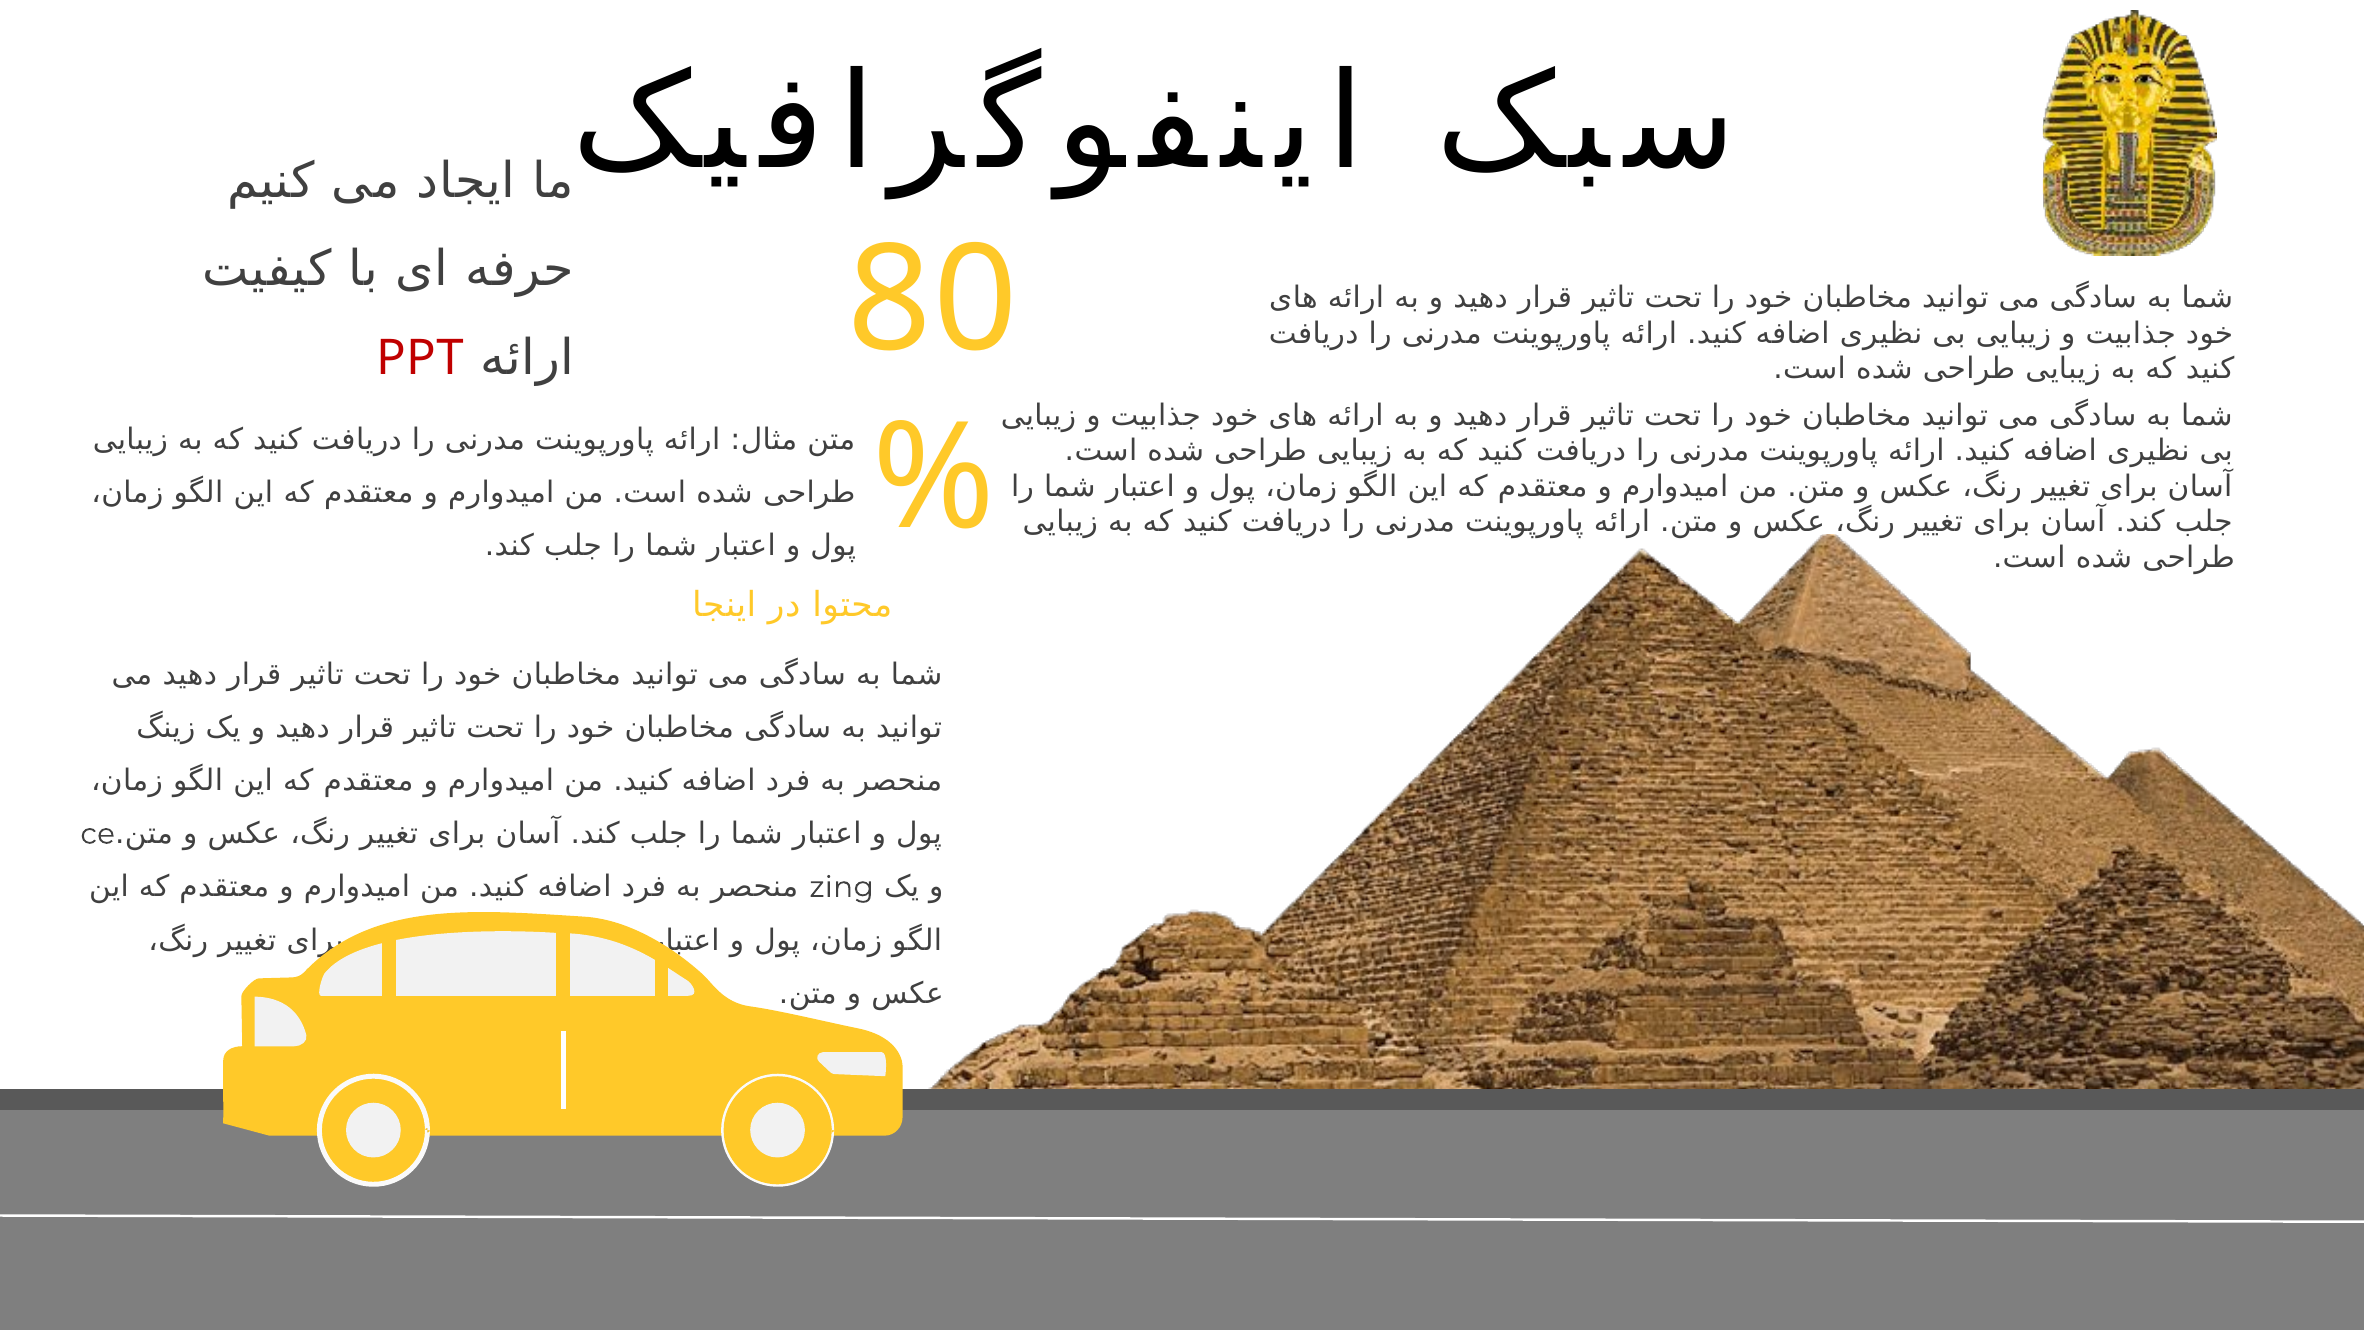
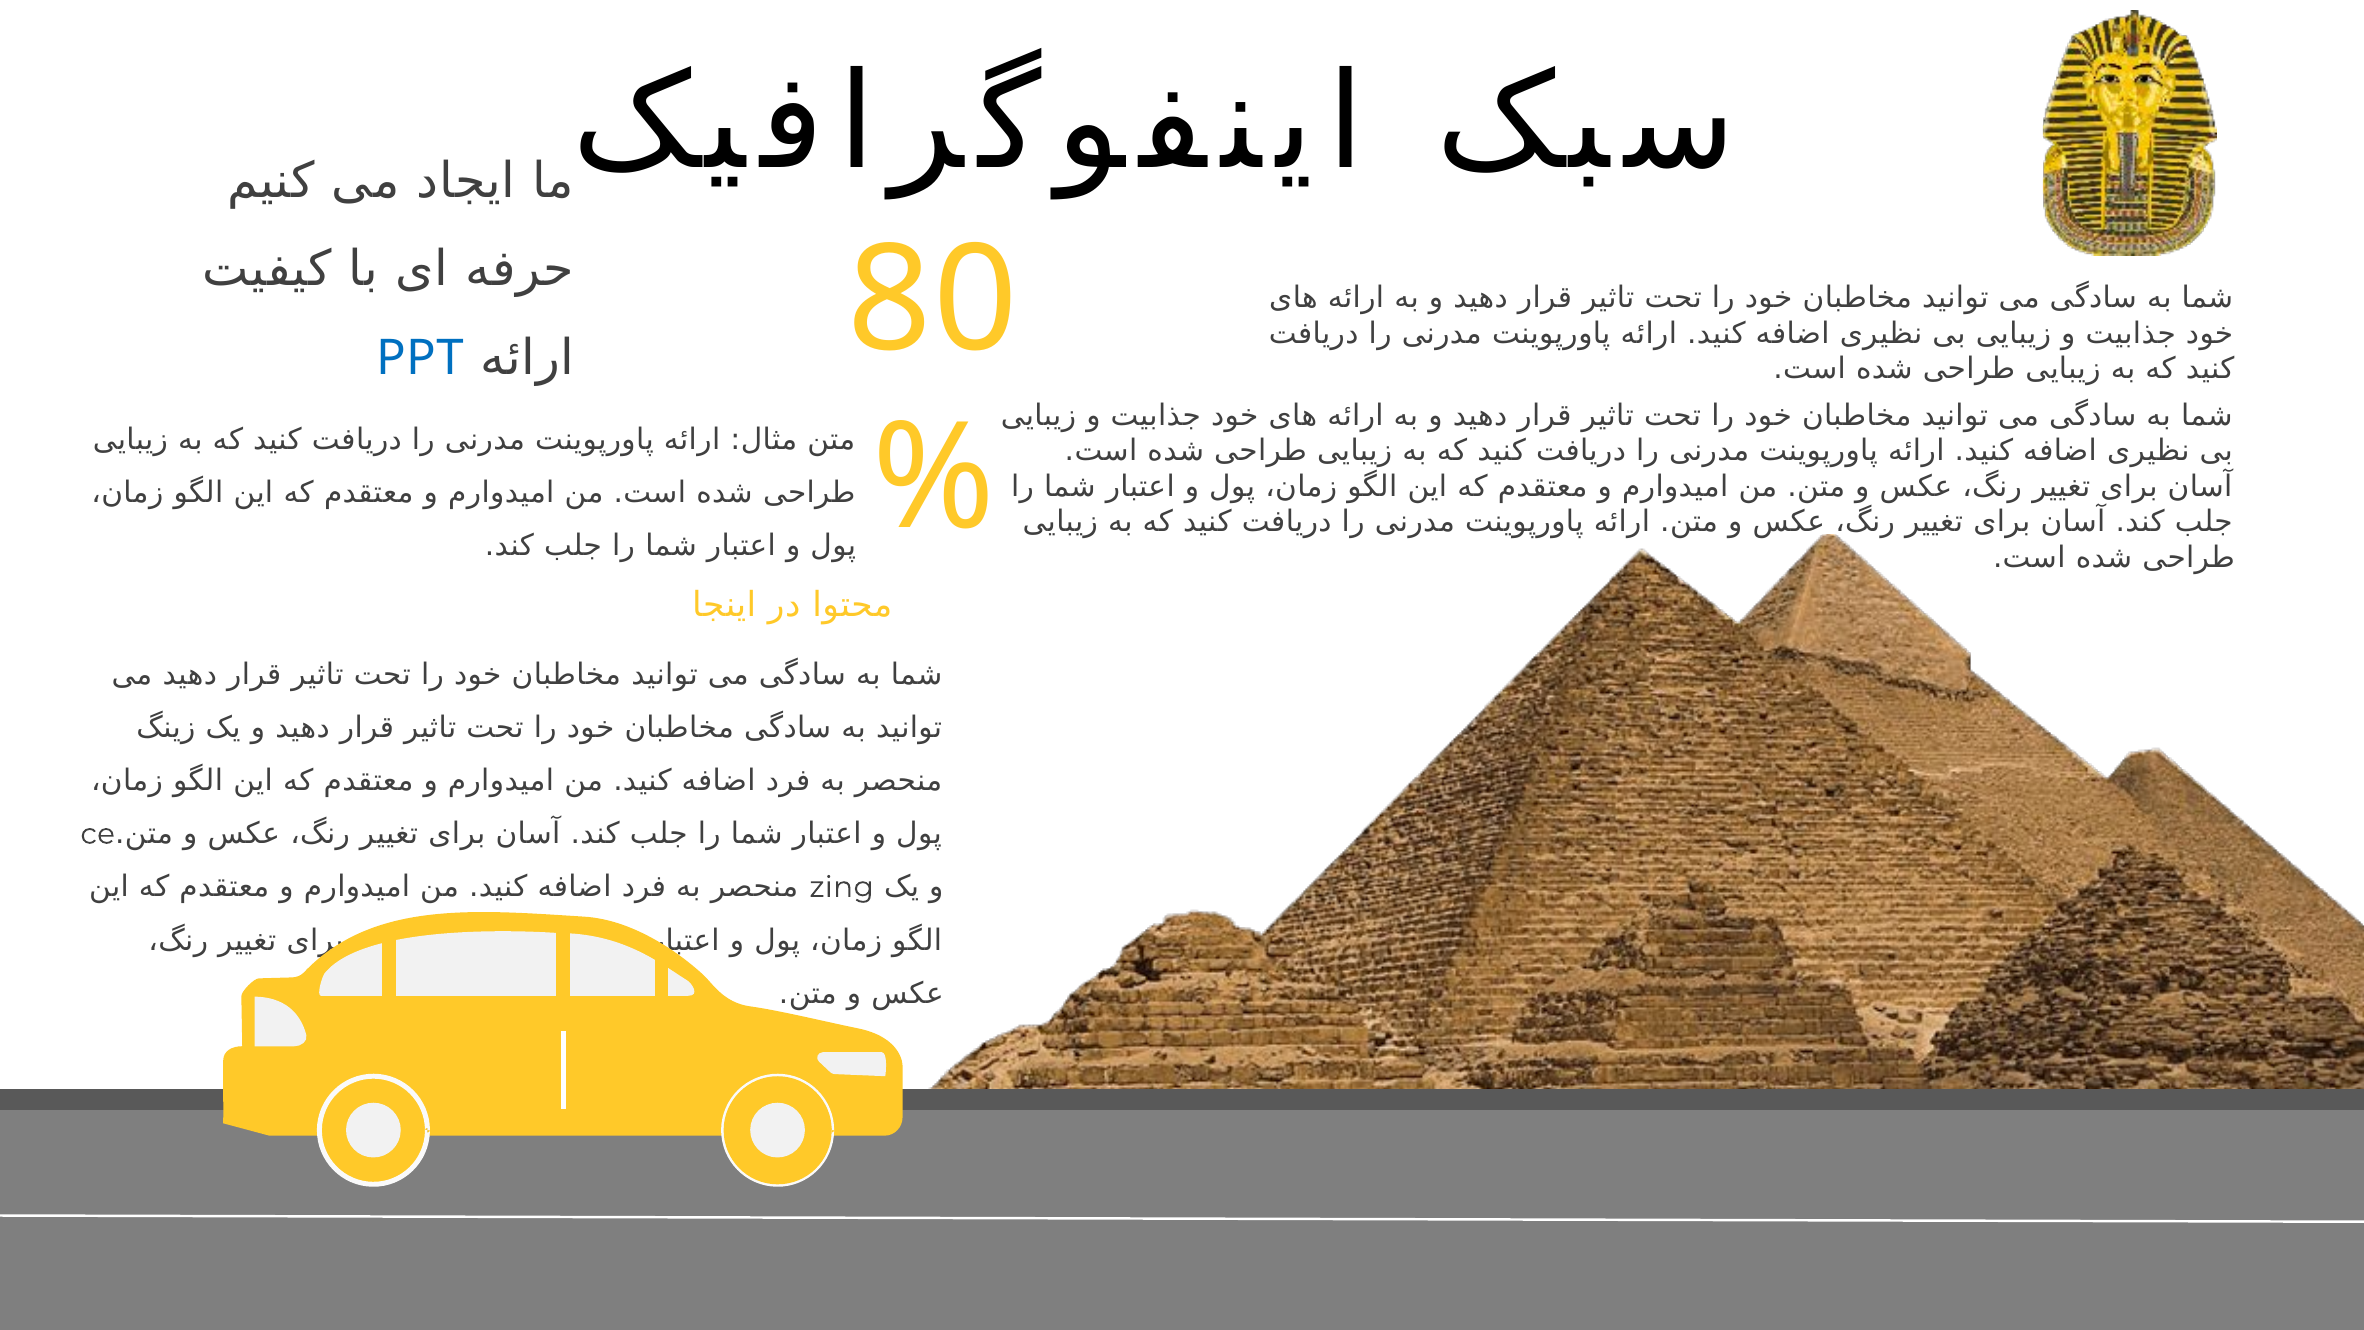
PPT colour: red -> blue
